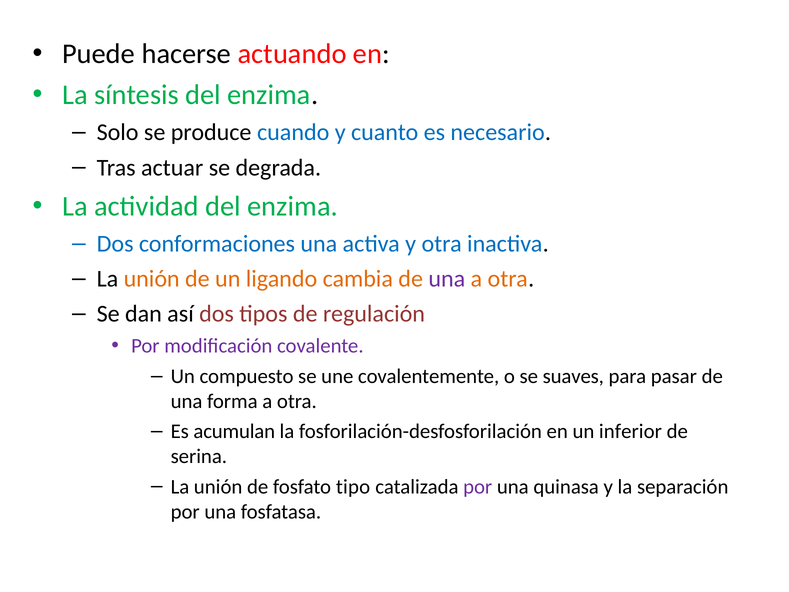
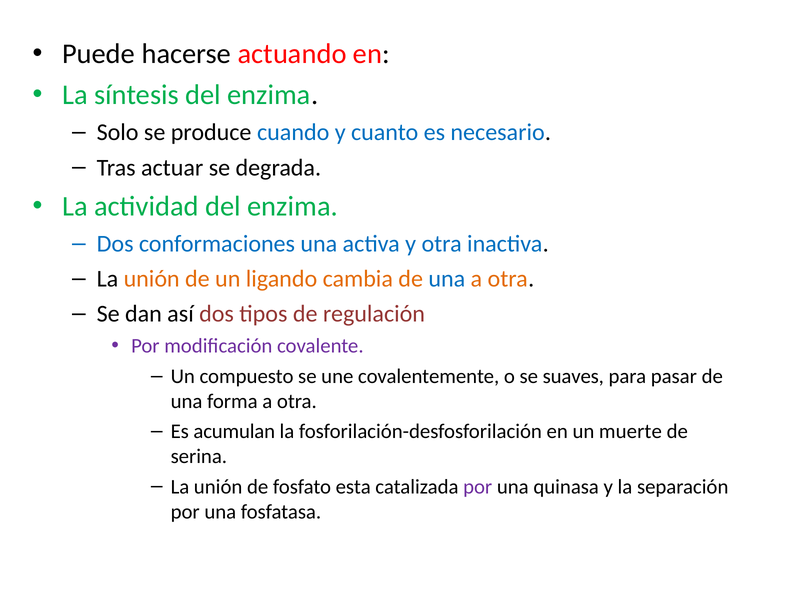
una at (447, 279) colour: purple -> blue
inferior: inferior -> muerte
tipo: tipo -> esta
